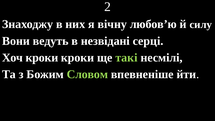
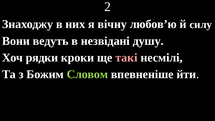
серці: серці -> душу
Хоч кроки: кроки -> рядки
такі colour: light green -> pink
